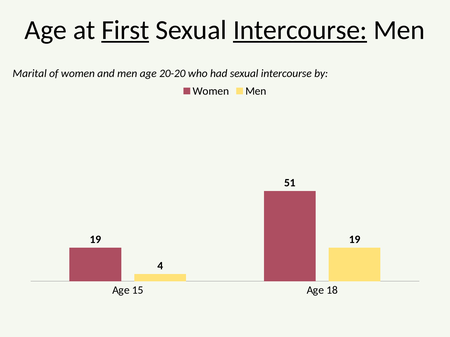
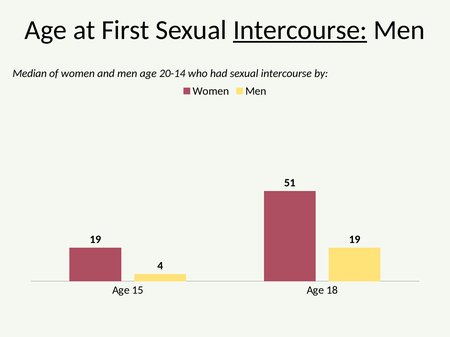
First underline: present -> none
Marital: Marital -> Median
20-20: 20-20 -> 20-14
